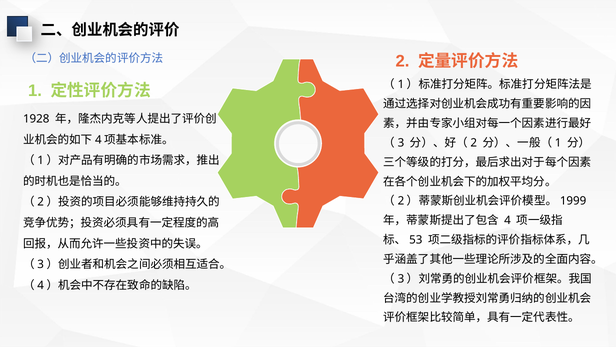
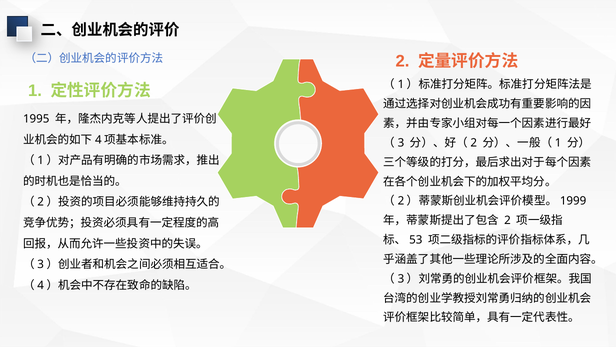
1928: 1928 -> 1995
4 at (507, 220): 4 -> 2
